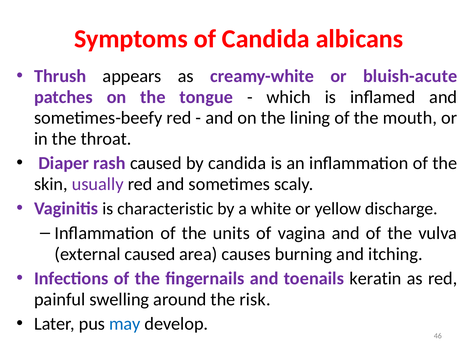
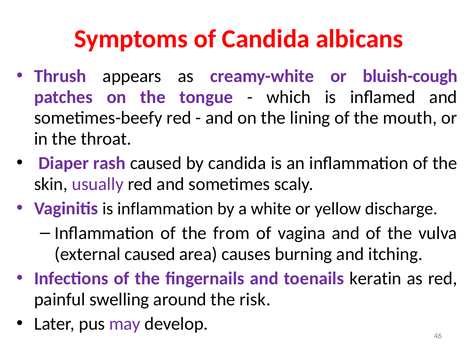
bluish-acute: bluish-acute -> bluish-cough
is characteristic: characteristic -> inflammation
units: units -> from
may colour: blue -> purple
